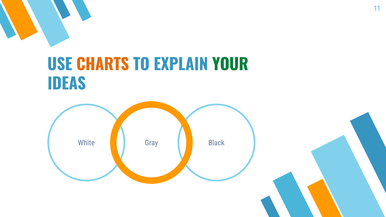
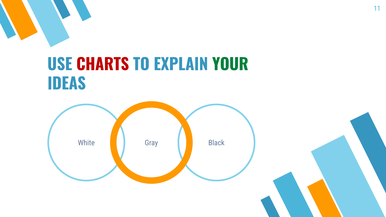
CHARTS colour: orange -> red
